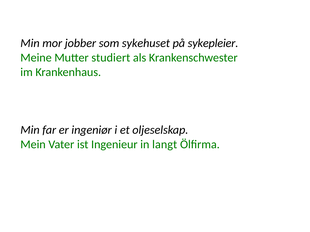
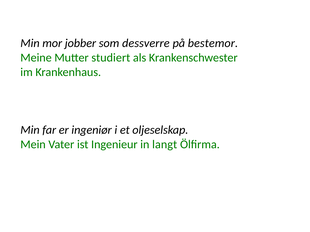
sykehuset: sykehuset -> dessverre
sykepleier: sykepleier -> bestemor
